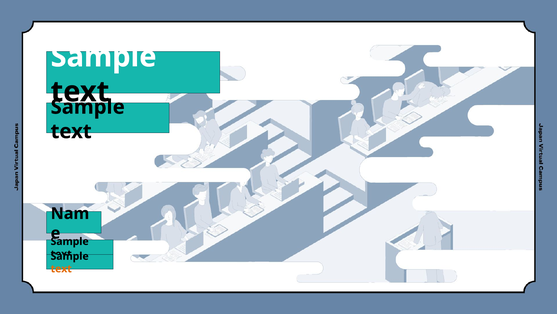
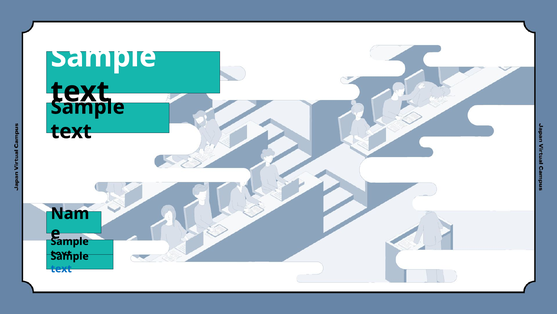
text at (61, 268) colour: orange -> blue
